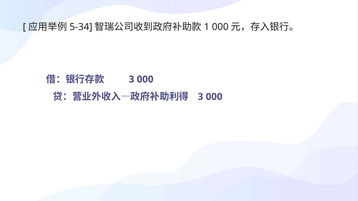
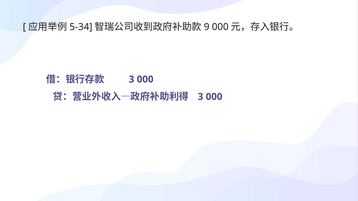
1: 1 -> 9
